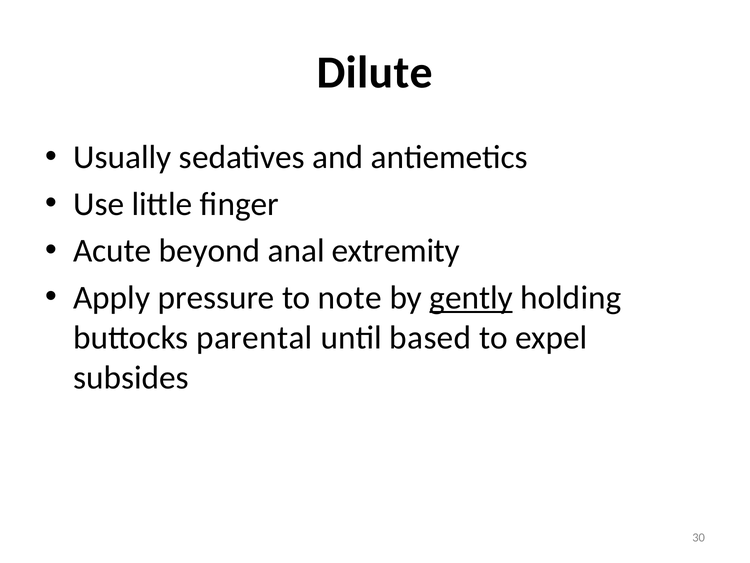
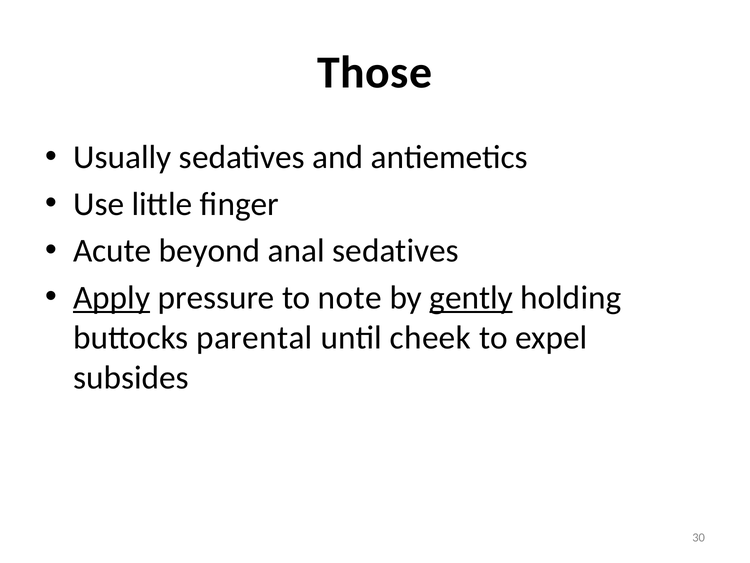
Dilute: Dilute -> Those
anal extremity: extremity -> sedatives
Apply underline: none -> present
based: based -> cheek
